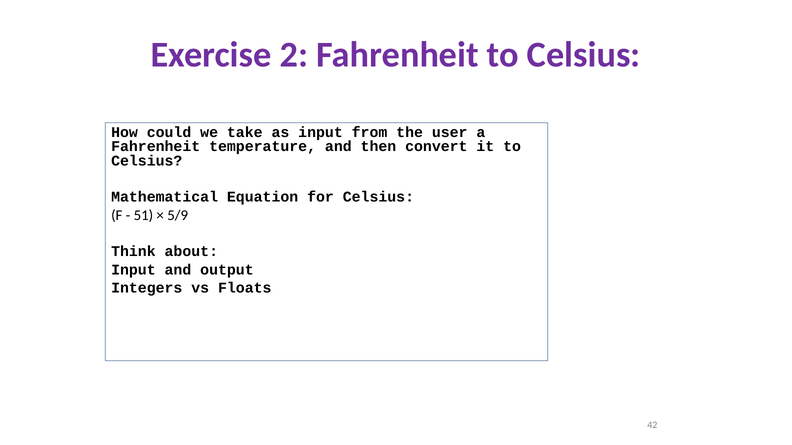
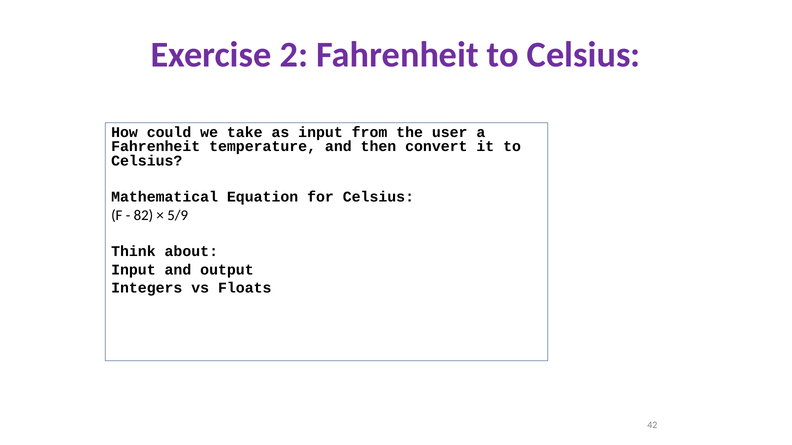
51: 51 -> 82
